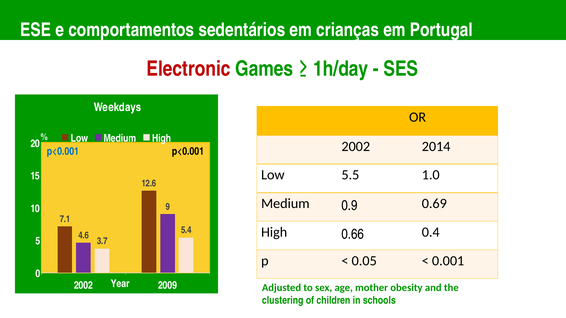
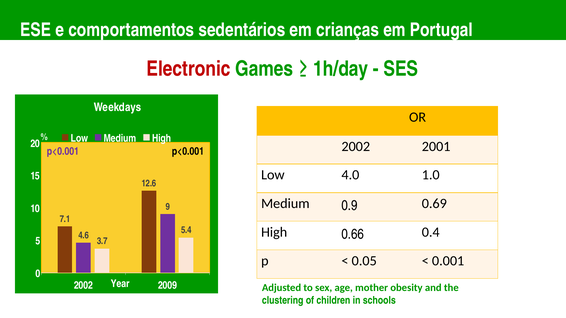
2014: 2014 -> 2001
p<0.001 at (63, 152) colour: blue -> purple
5.5: 5.5 -> 4.0
